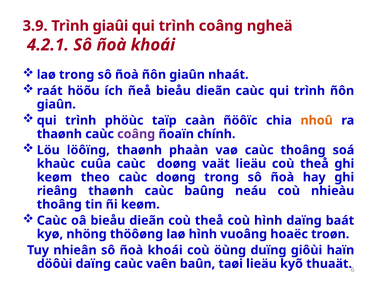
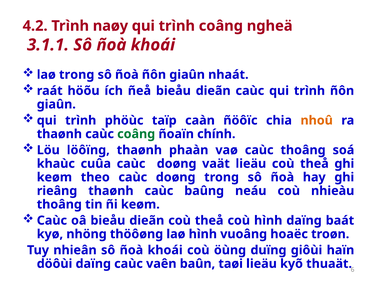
3.9: 3.9 -> 4.2
giaûi: giaûi -> naøy
4.2.1: 4.2.1 -> 3.1.1
coâng at (136, 134) colour: purple -> green
